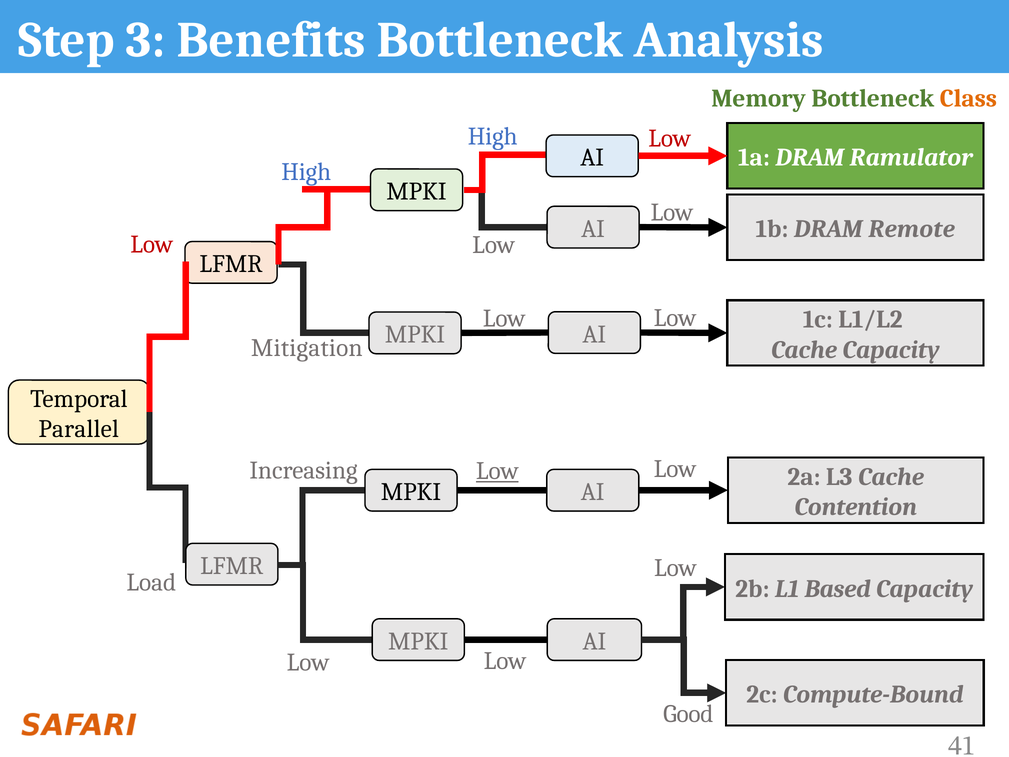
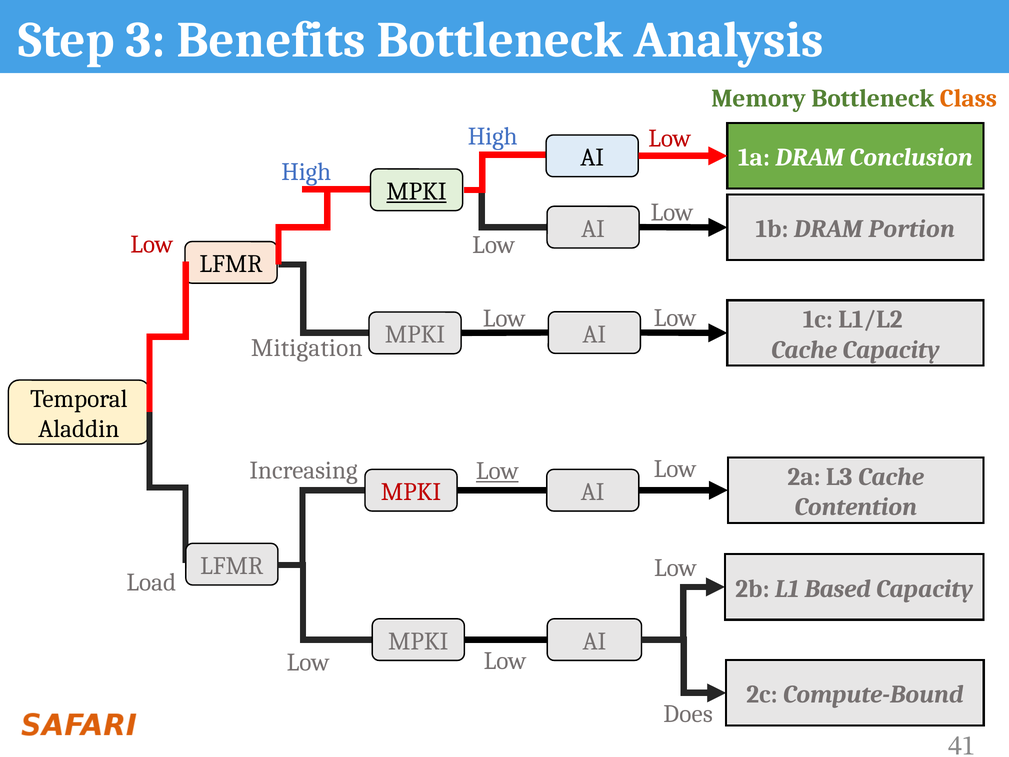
Ramulator: Ramulator -> Conclusion
MPKI at (416, 191) underline: none -> present
Remote: Remote -> Portion
Parallel: Parallel -> Aladdin
MPKI at (411, 492) colour: black -> red
Good: Good -> Does
